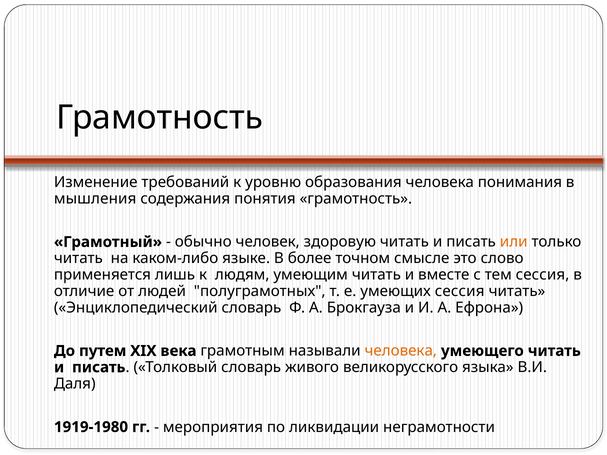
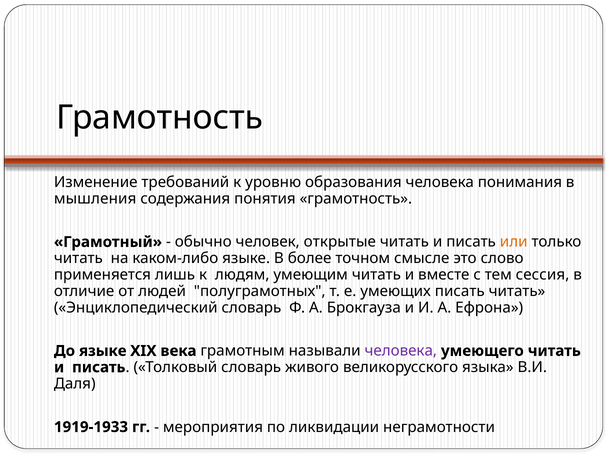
здоровую: здоровую -> открытые
умеющих сессия: сессия -> писать
До путем: путем -> языке
человека at (401, 351) colour: orange -> purple
1919-1980: 1919-1980 -> 1919-1933
